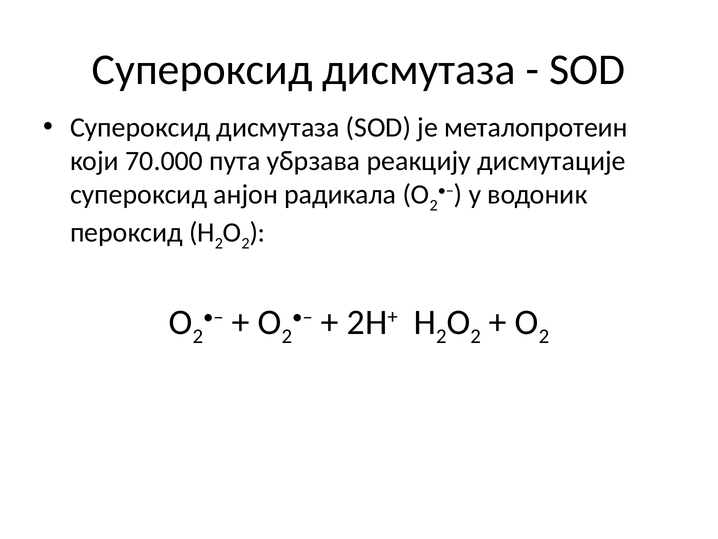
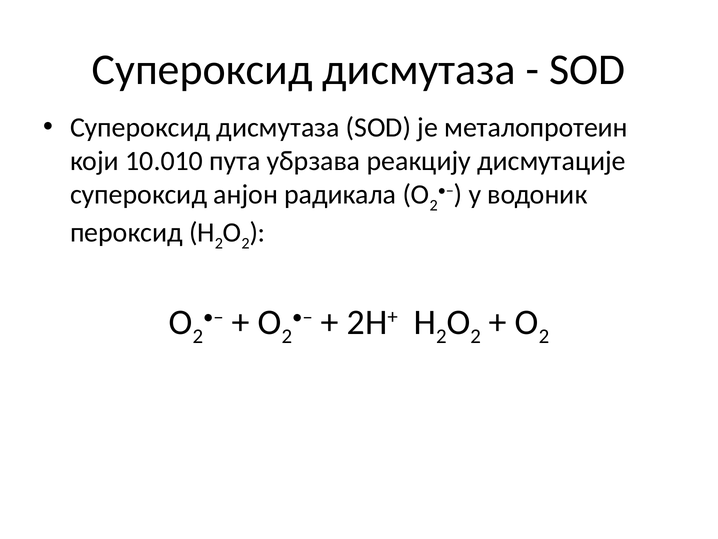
70.000: 70.000 -> 10.010
